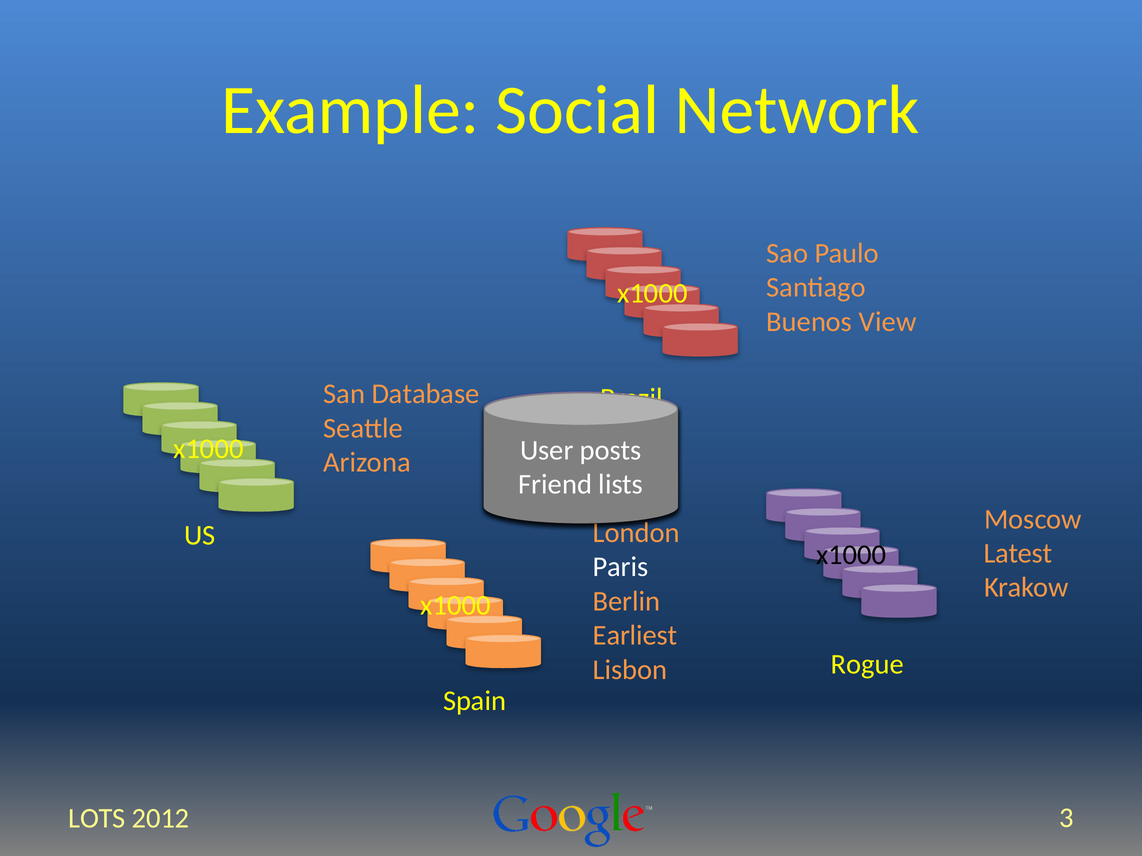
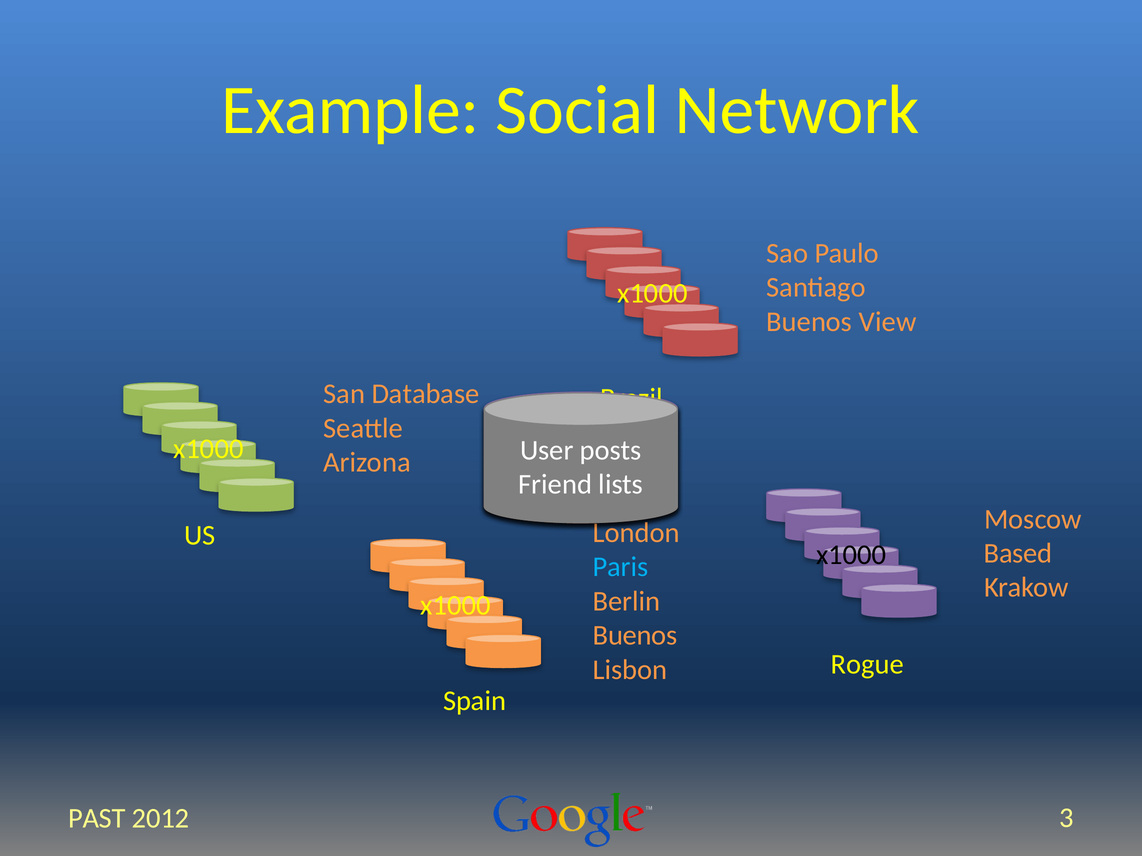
Latest: Latest -> Based
Paris colour: white -> light blue
Earliest at (635, 636): Earliest -> Buenos
LOTS: LOTS -> PAST
